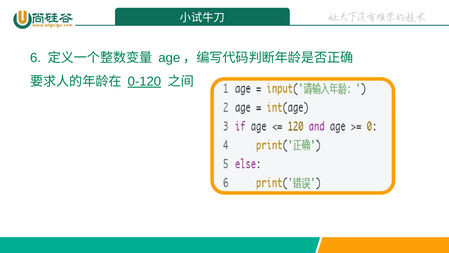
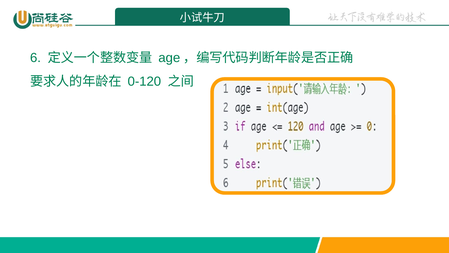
0-120 underline: present -> none
